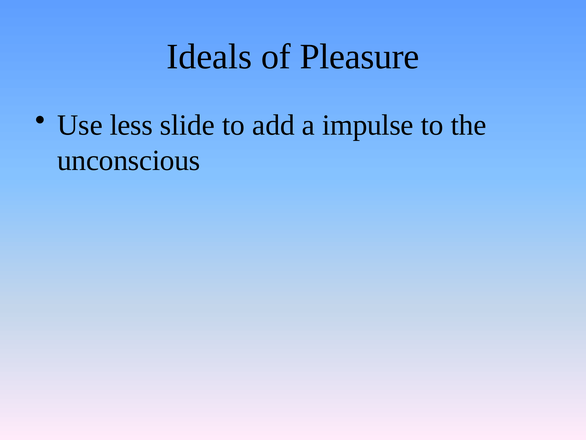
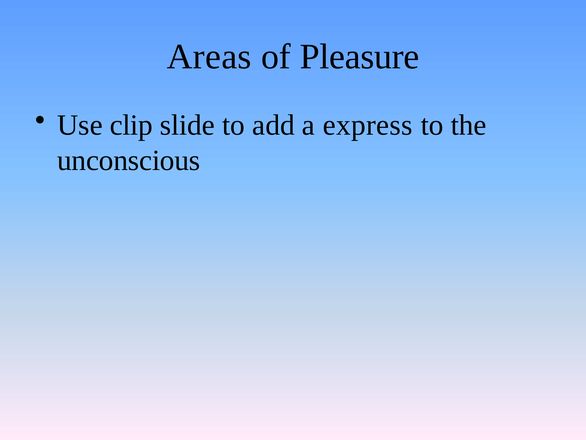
Ideals: Ideals -> Areas
less: less -> clip
impulse: impulse -> express
